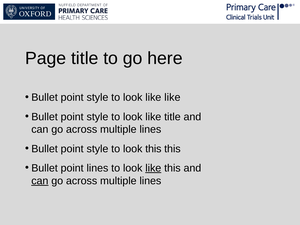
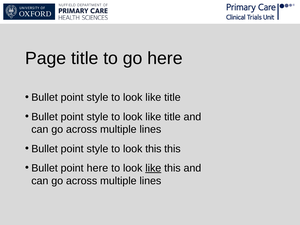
like at (172, 98): like -> title
point lines: lines -> here
can at (40, 181) underline: present -> none
